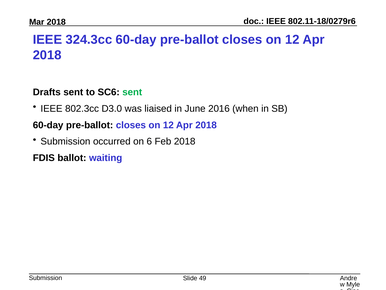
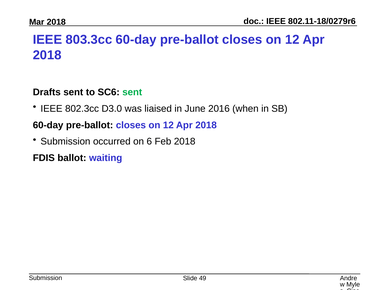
324.3cc: 324.3cc -> 803.3cc
